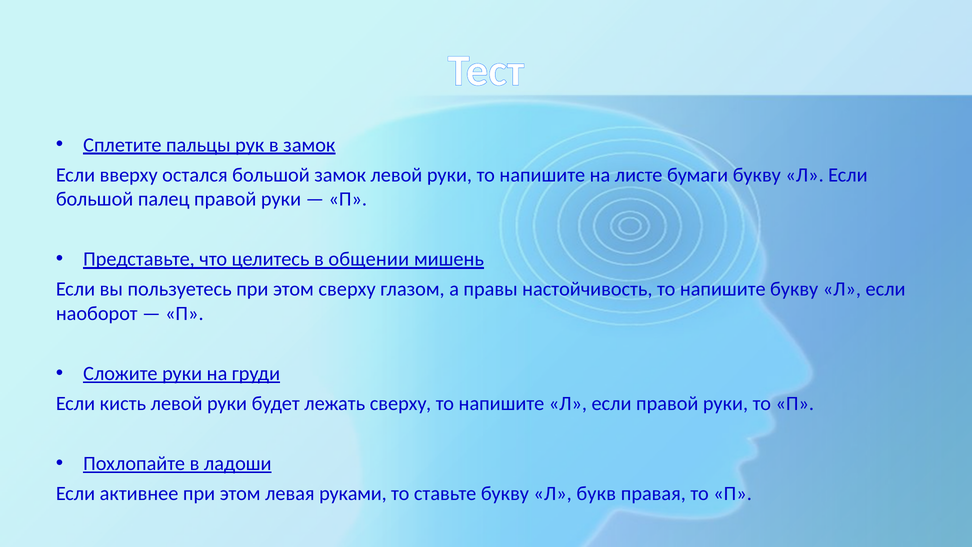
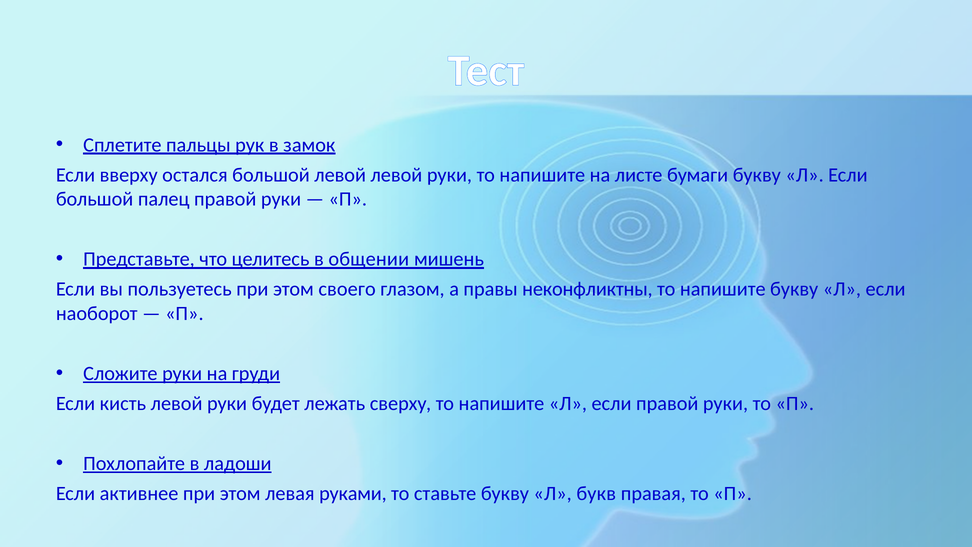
большой замок: замок -> левой
этом сверху: сверху -> своего
настойчивость: настойчивость -> неконфликтны
